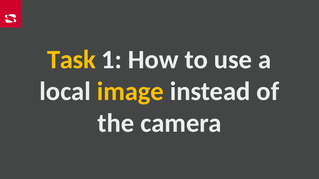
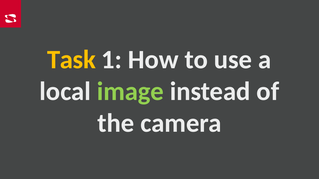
image colour: yellow -> light green
